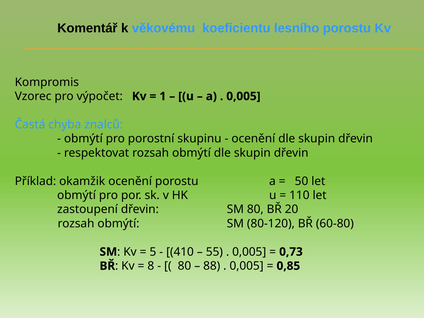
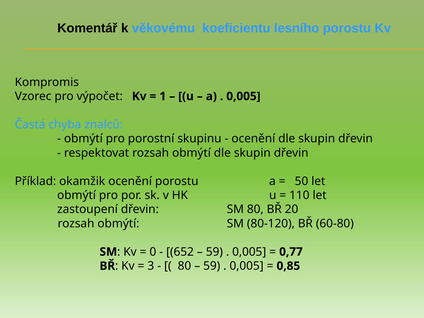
5: 5 -> 0
410: 410 -> 652
55 at (214, 252): 55 -> 59
0,73: 0,73 -> 0,77
8: 8 -> 3
88 at (212, 266): 88 -> 59
